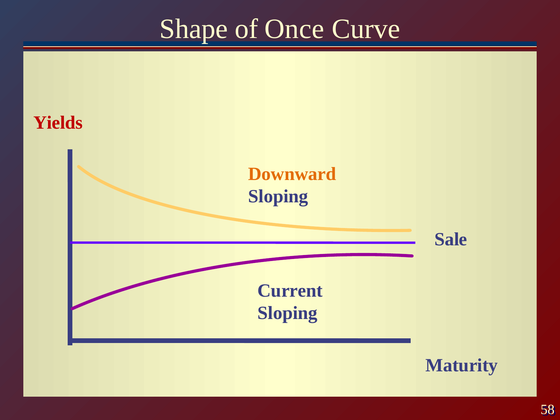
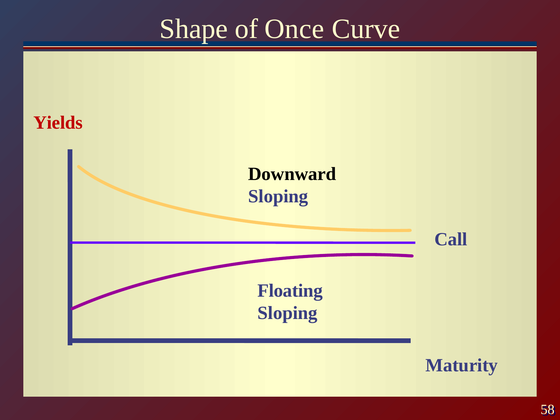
Downward colour: orange -> black
Sale: Sale -> Call
Current: Current -> Floating
